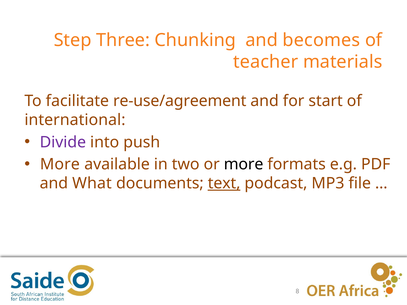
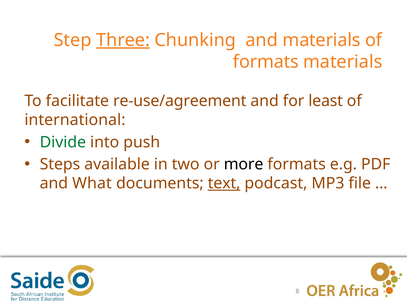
Three underline: none -> present
and becomes: becomes -> materials
teacher at (266, 62): teacher -> formats
start: start -> least
Divide colour: purple -> green
More at (60, 165): More -> Steps
